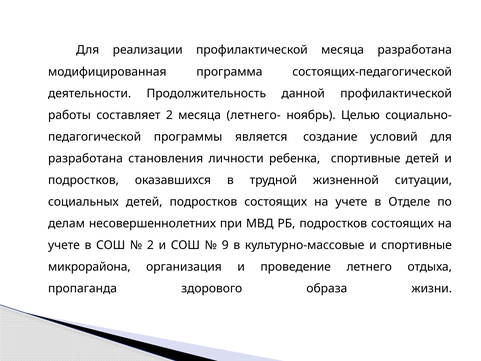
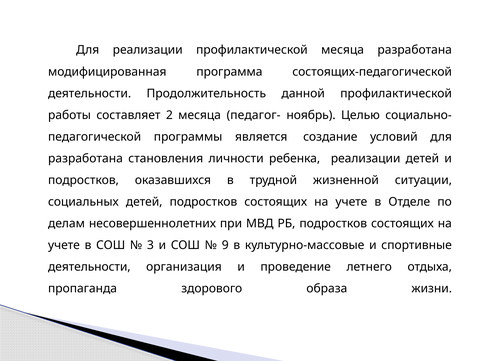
летнего-: летнего- -> педагог-
ребенка спортивные: спортивные -> реализации
2 at (150, 245): 2 -> 3
микрорайона at (89, 267): микрорайона -> деятельности
